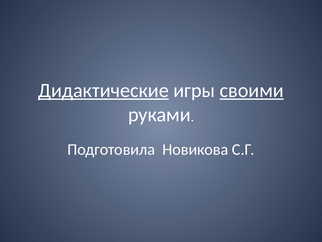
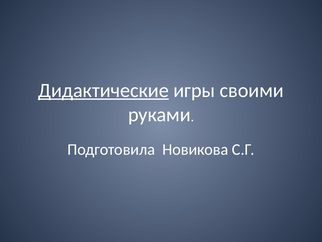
своими underline: present -> none
